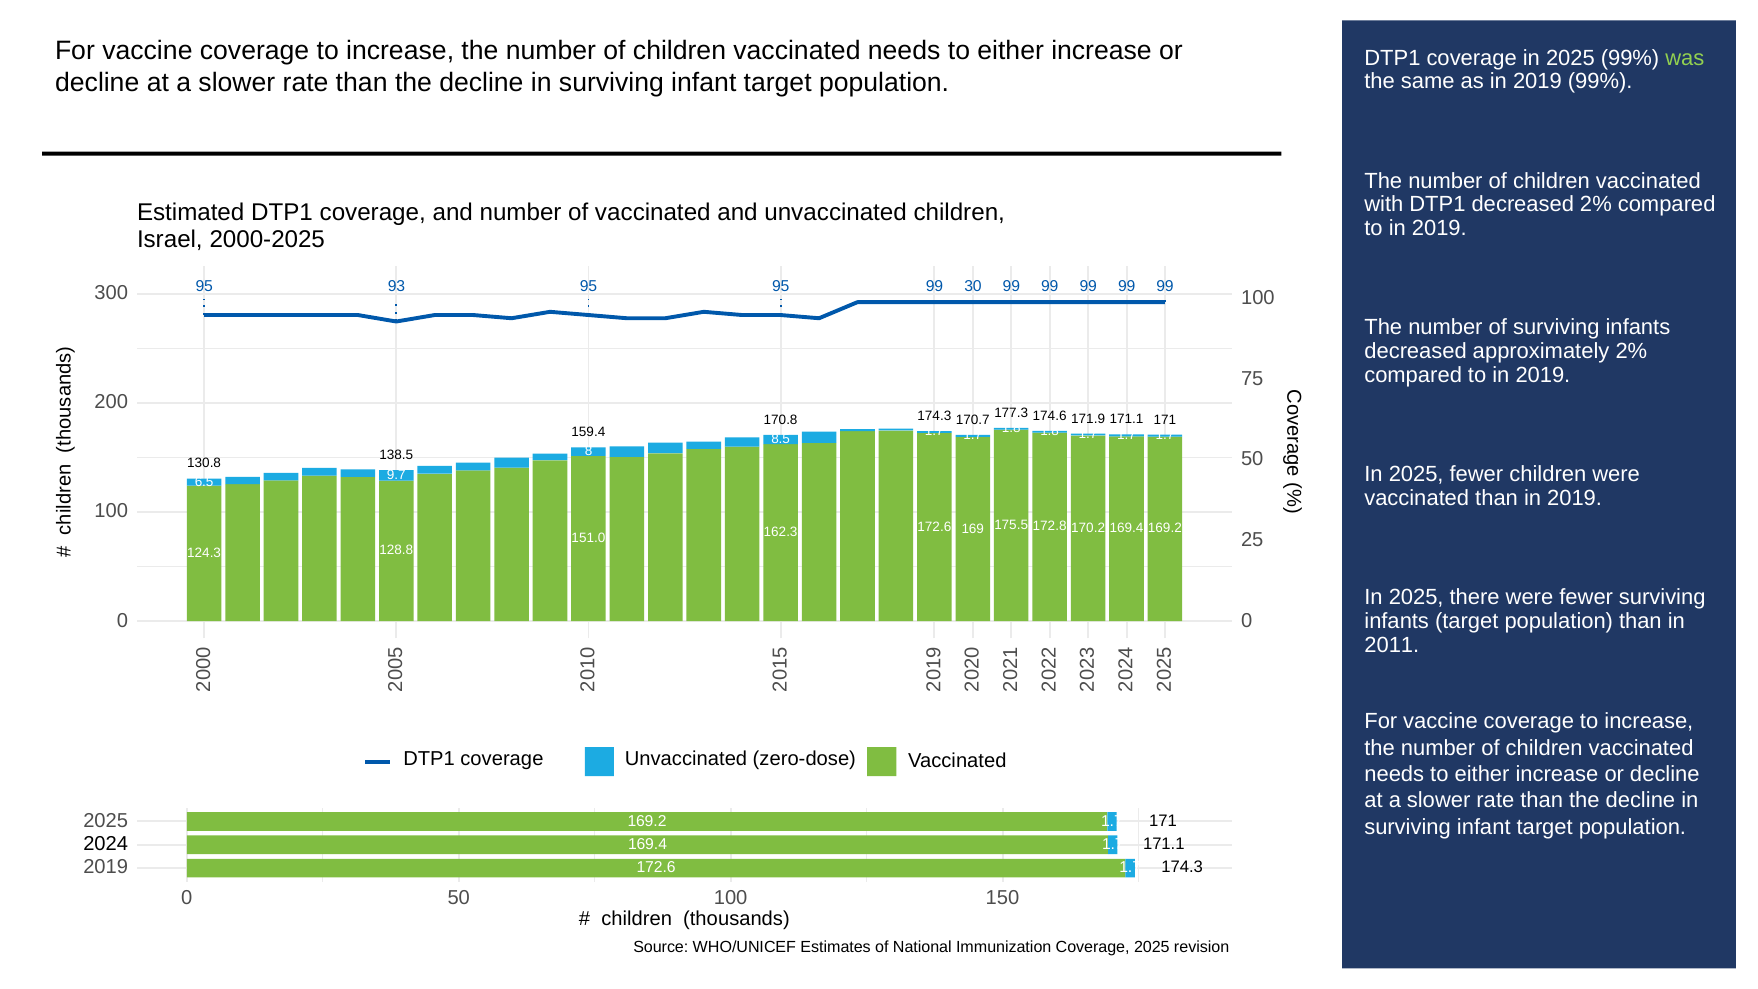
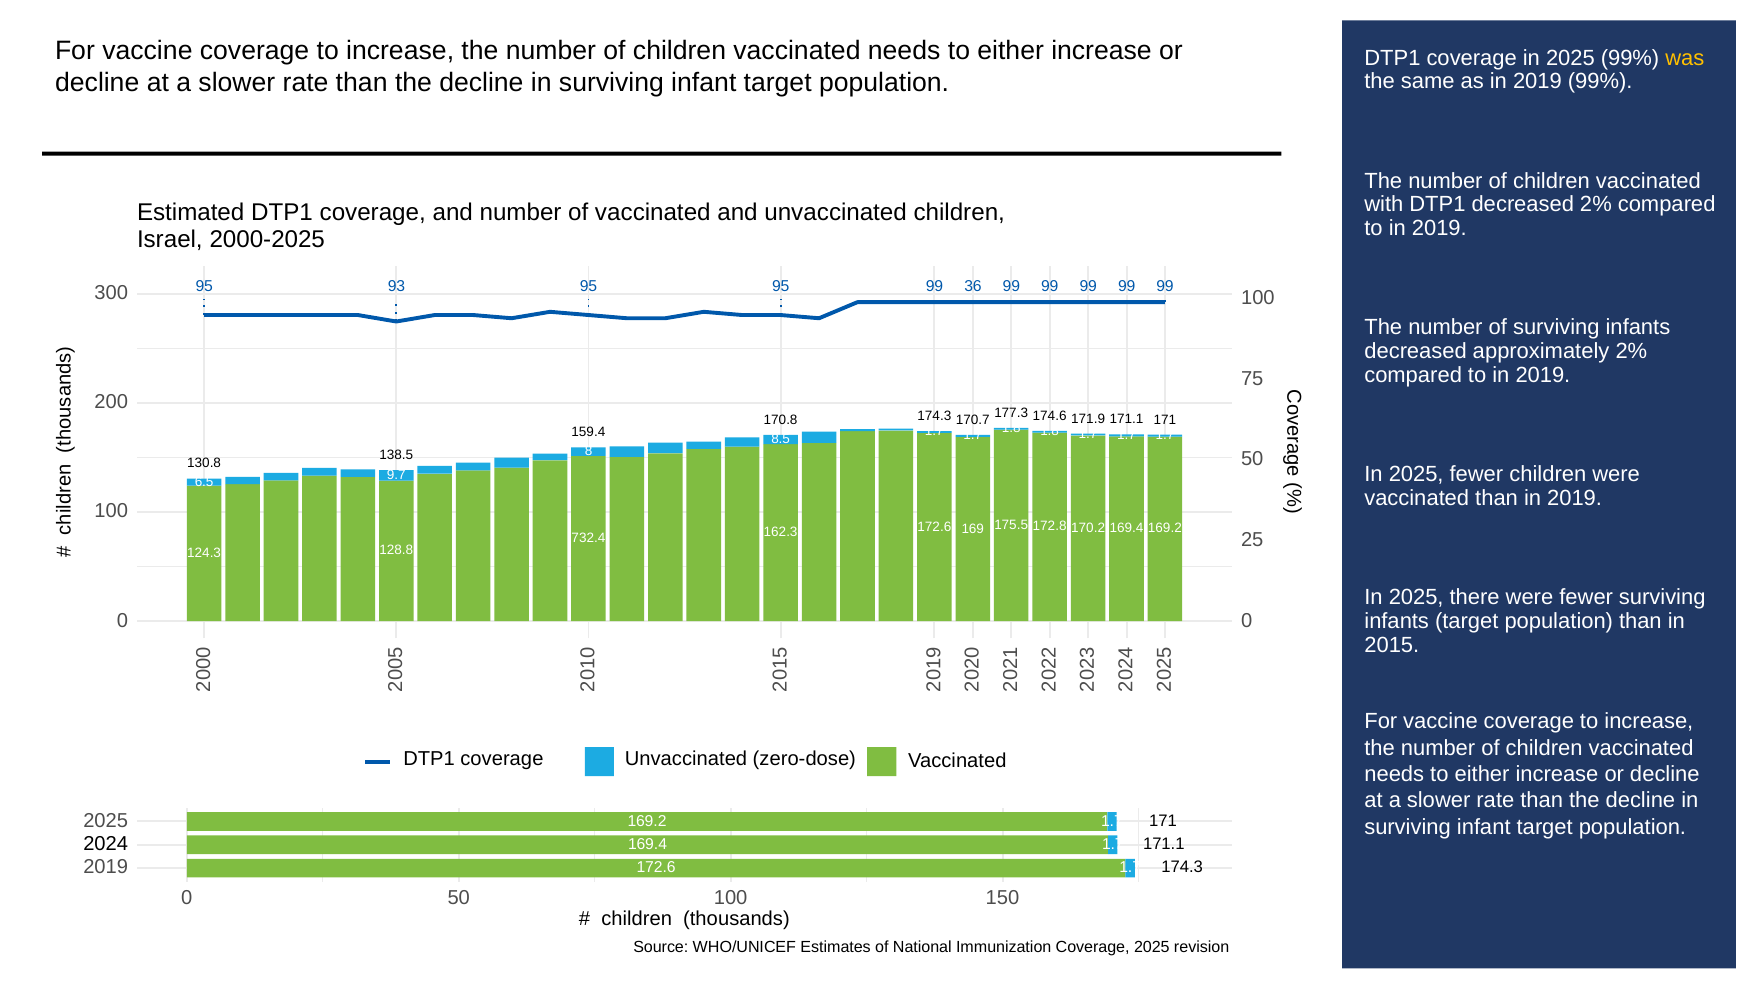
was colour: light green -> yellow
30: 30 -> 36
151.0: 151.0 -> 732.4
2011: 2011 -> 2015
